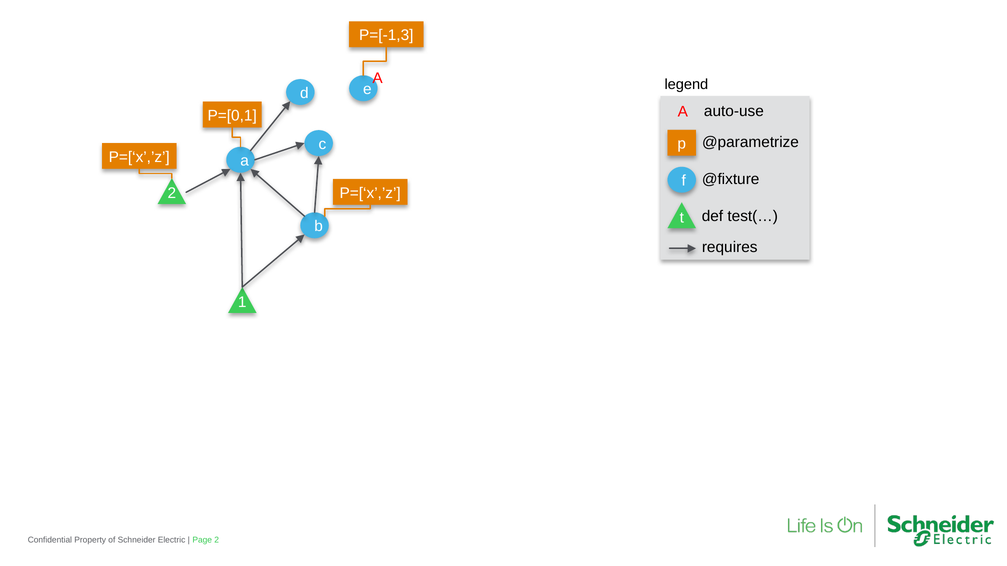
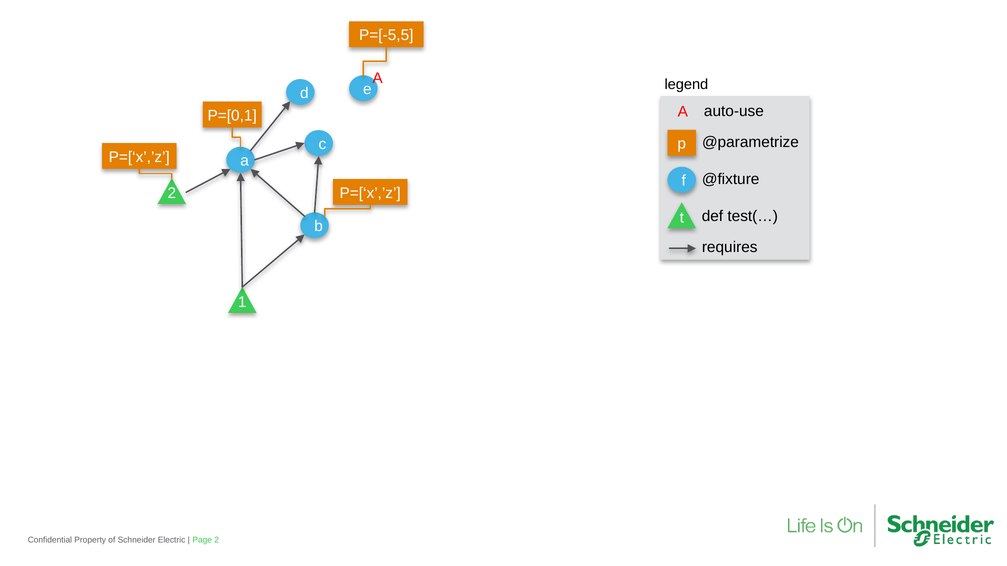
P=[-1,3: P=[-1,3 -> P=[-5,5
